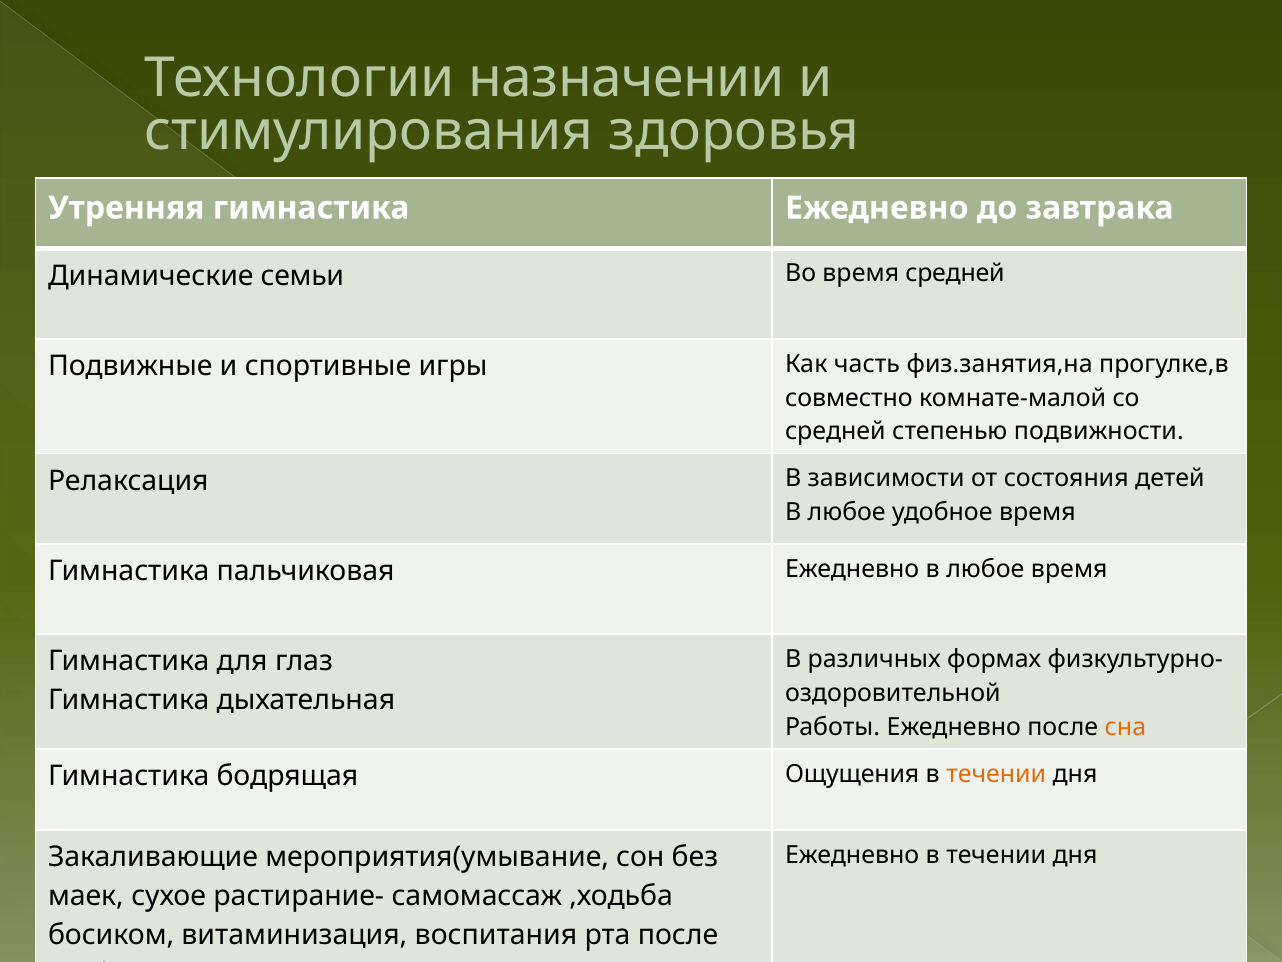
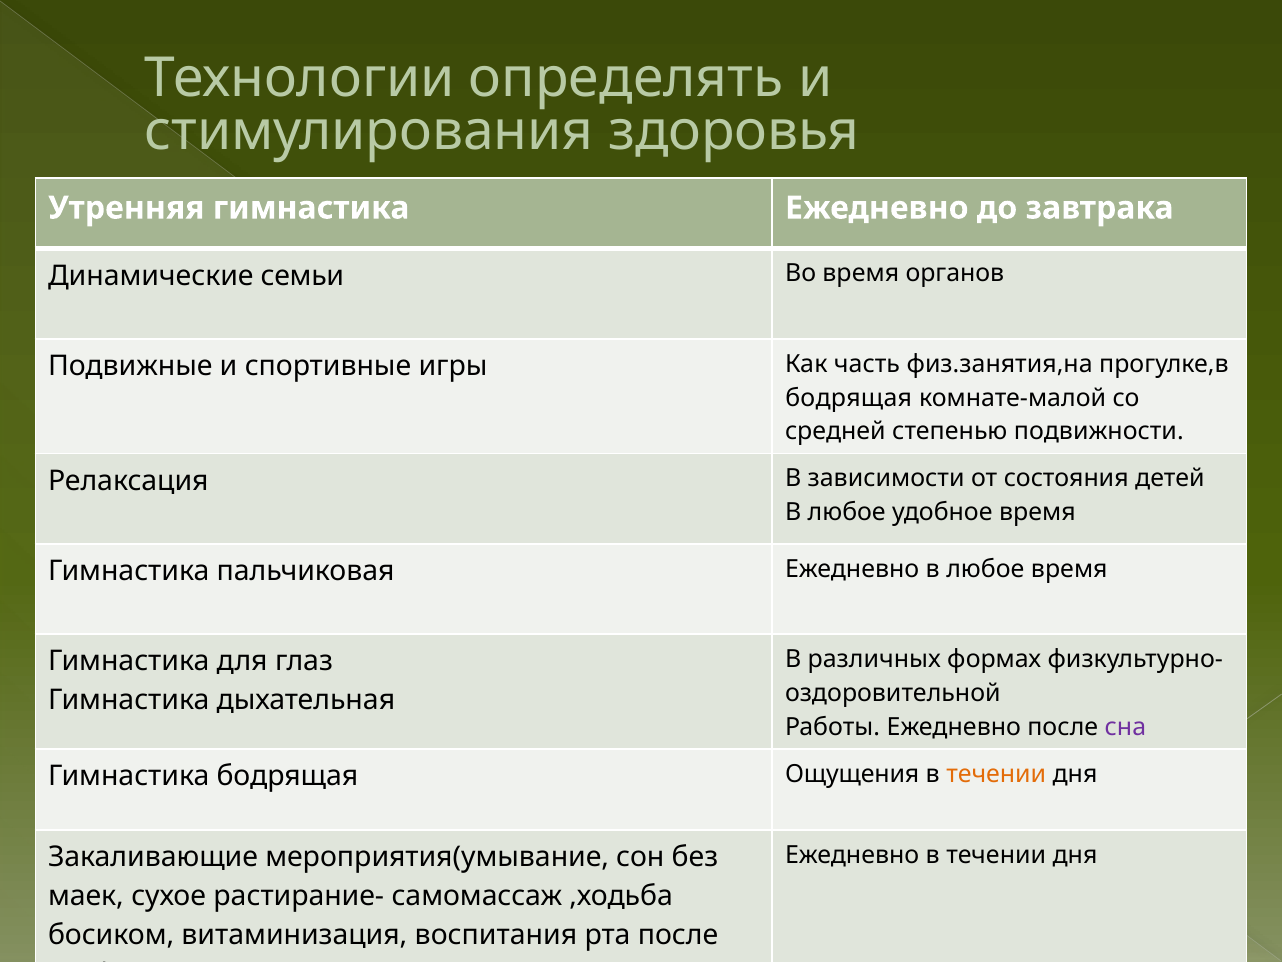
назначении: назначении -> определять
время средней: средней -> органов
совместно at (849, 398): совместно -> бодрящая
сна colour: orange -> purple
